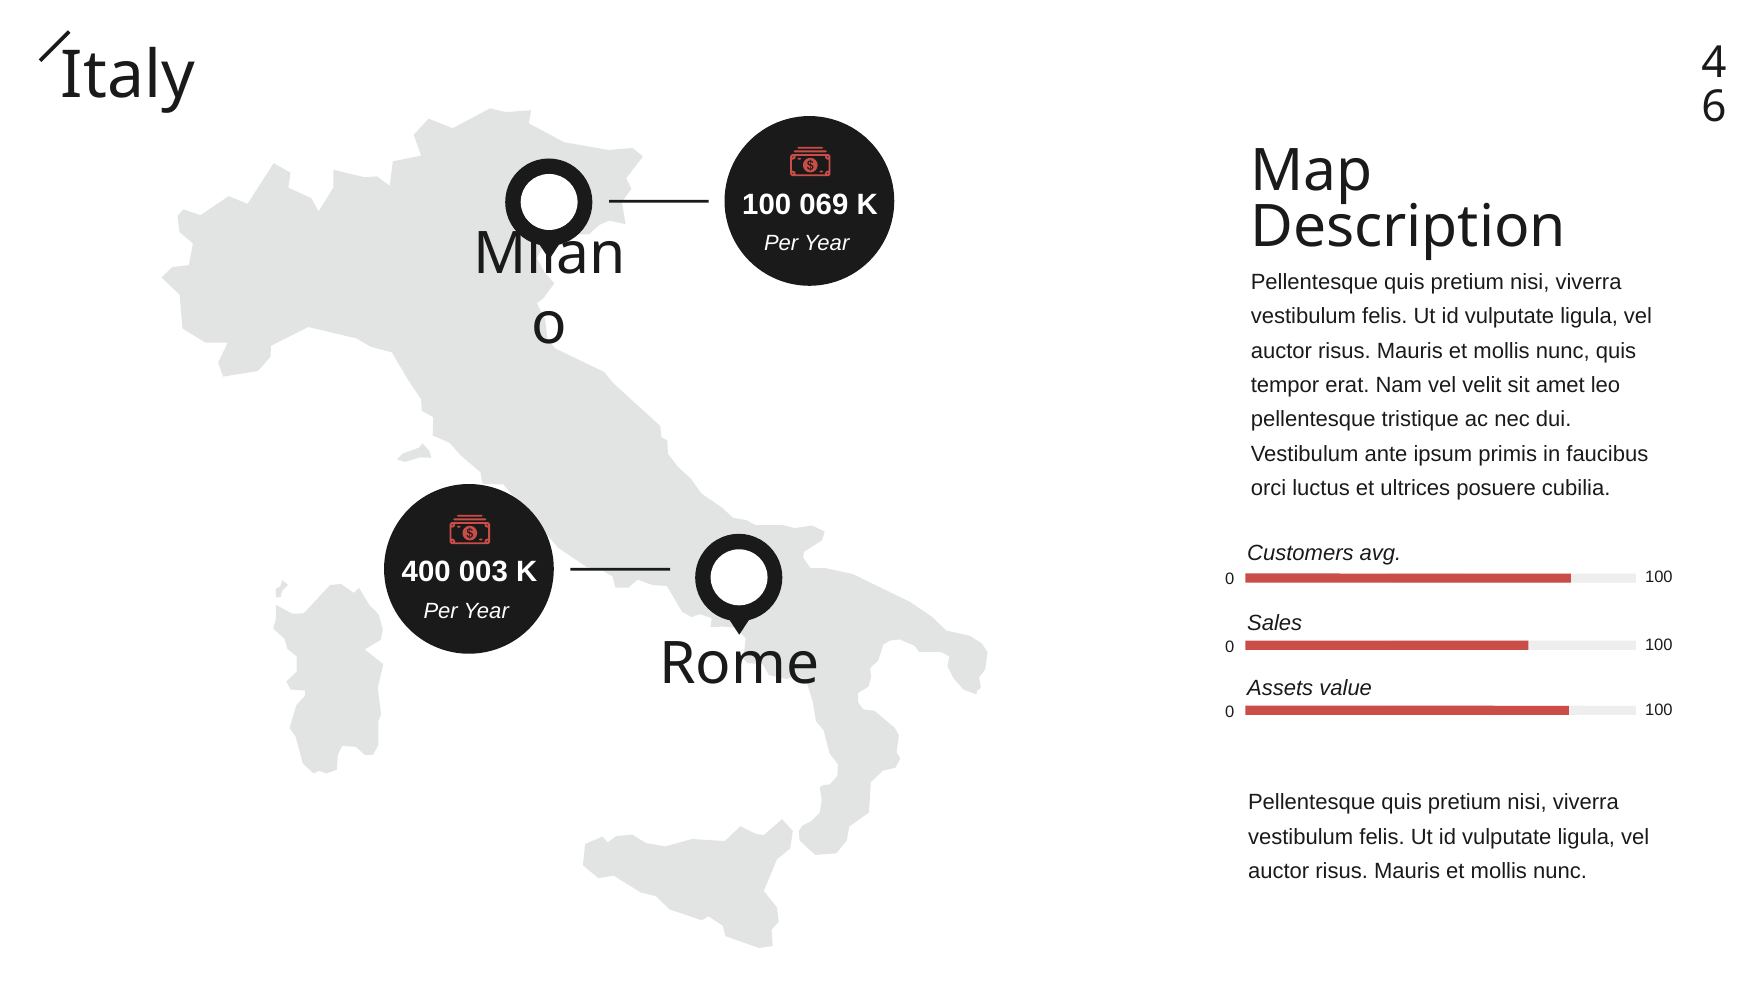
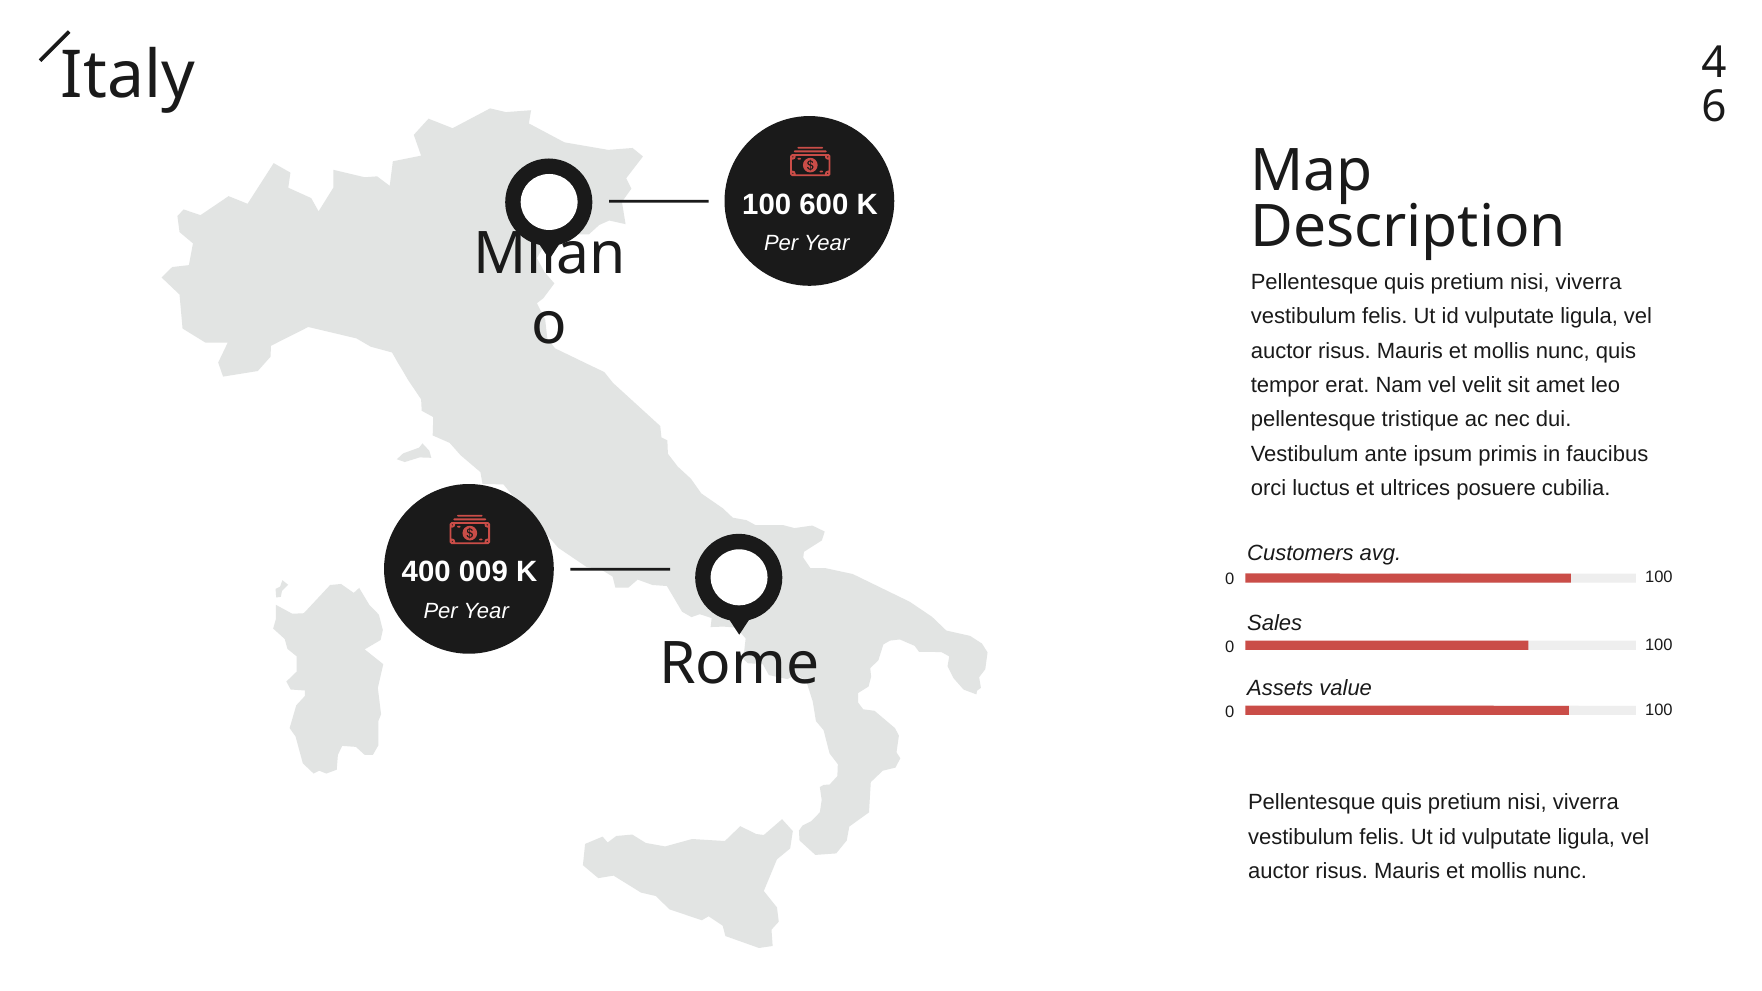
069: 069 -> 600
003: 003 -> 009
